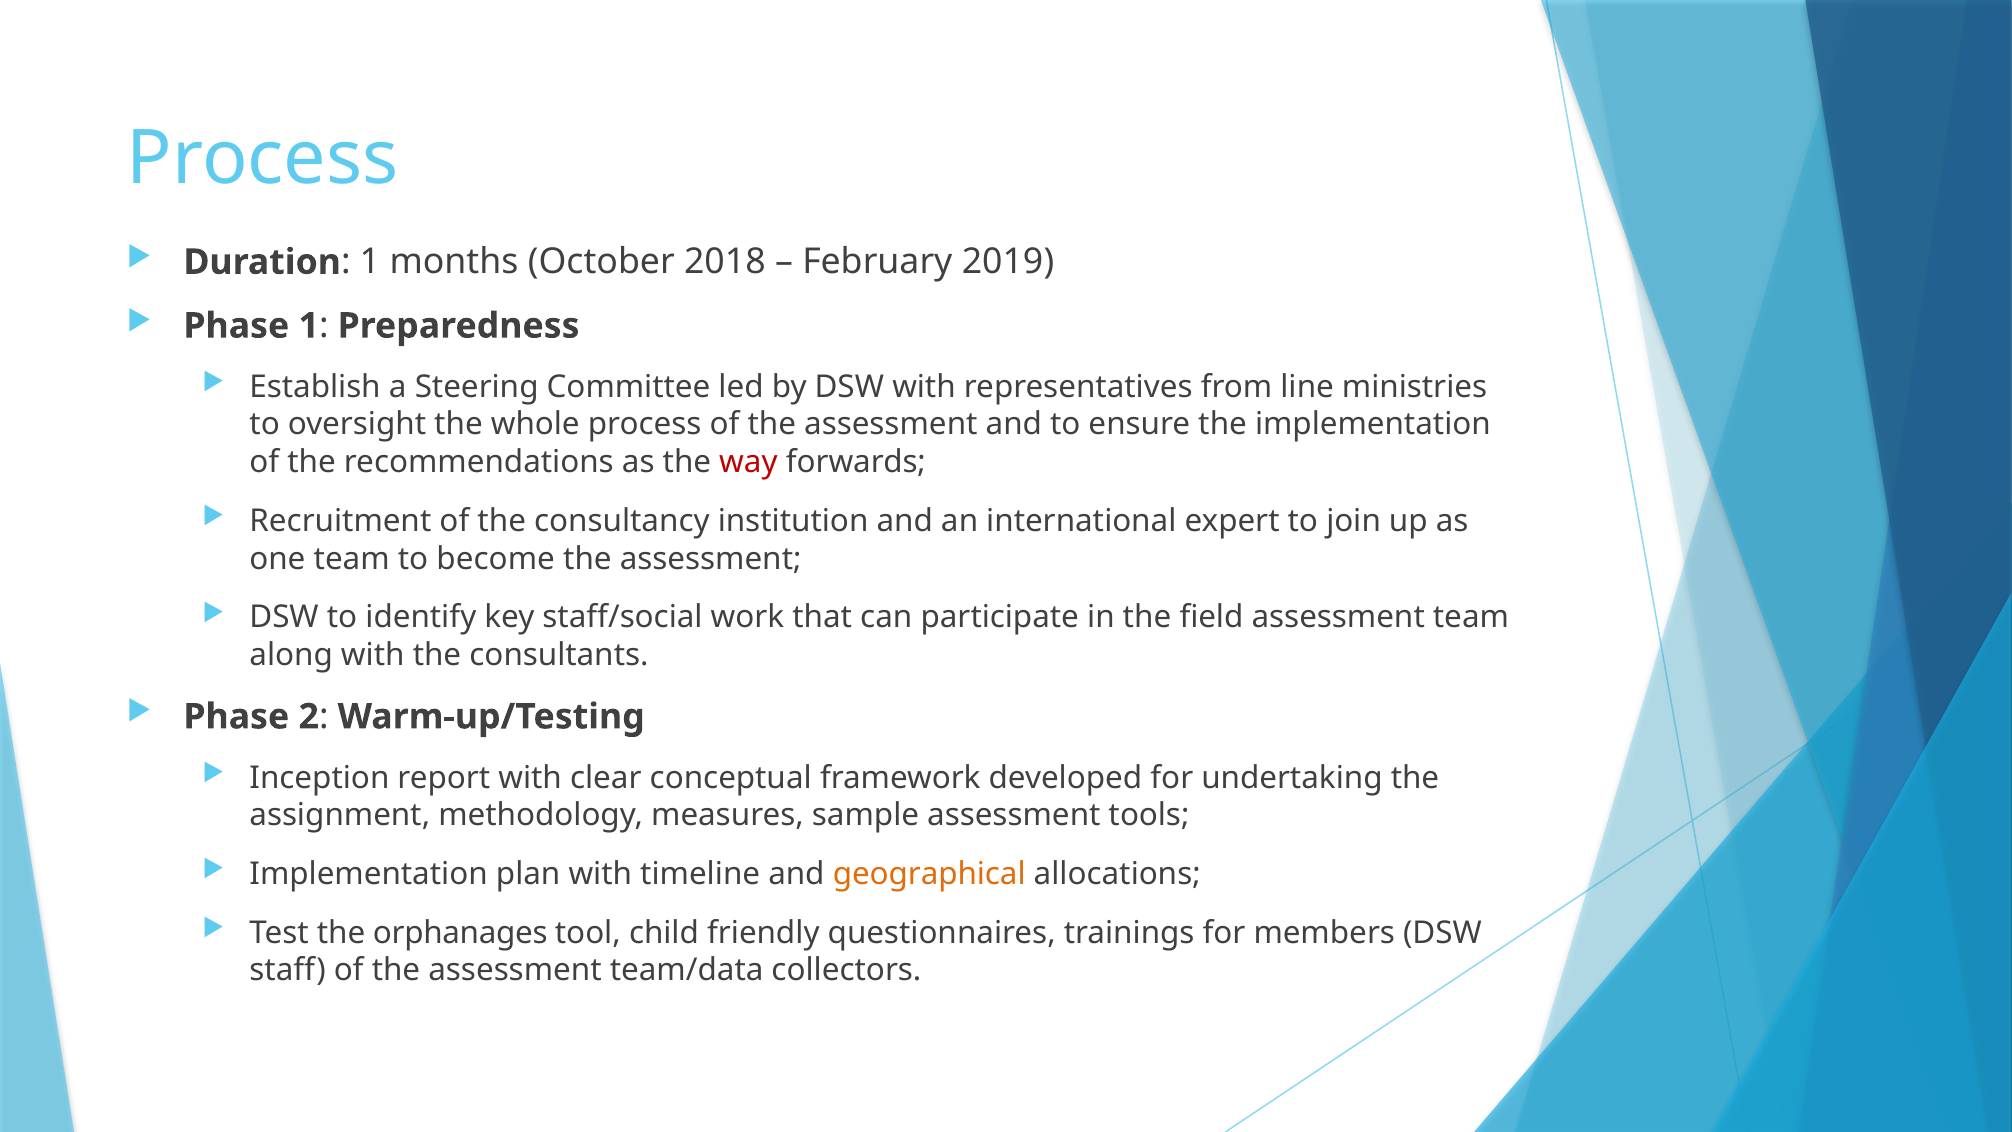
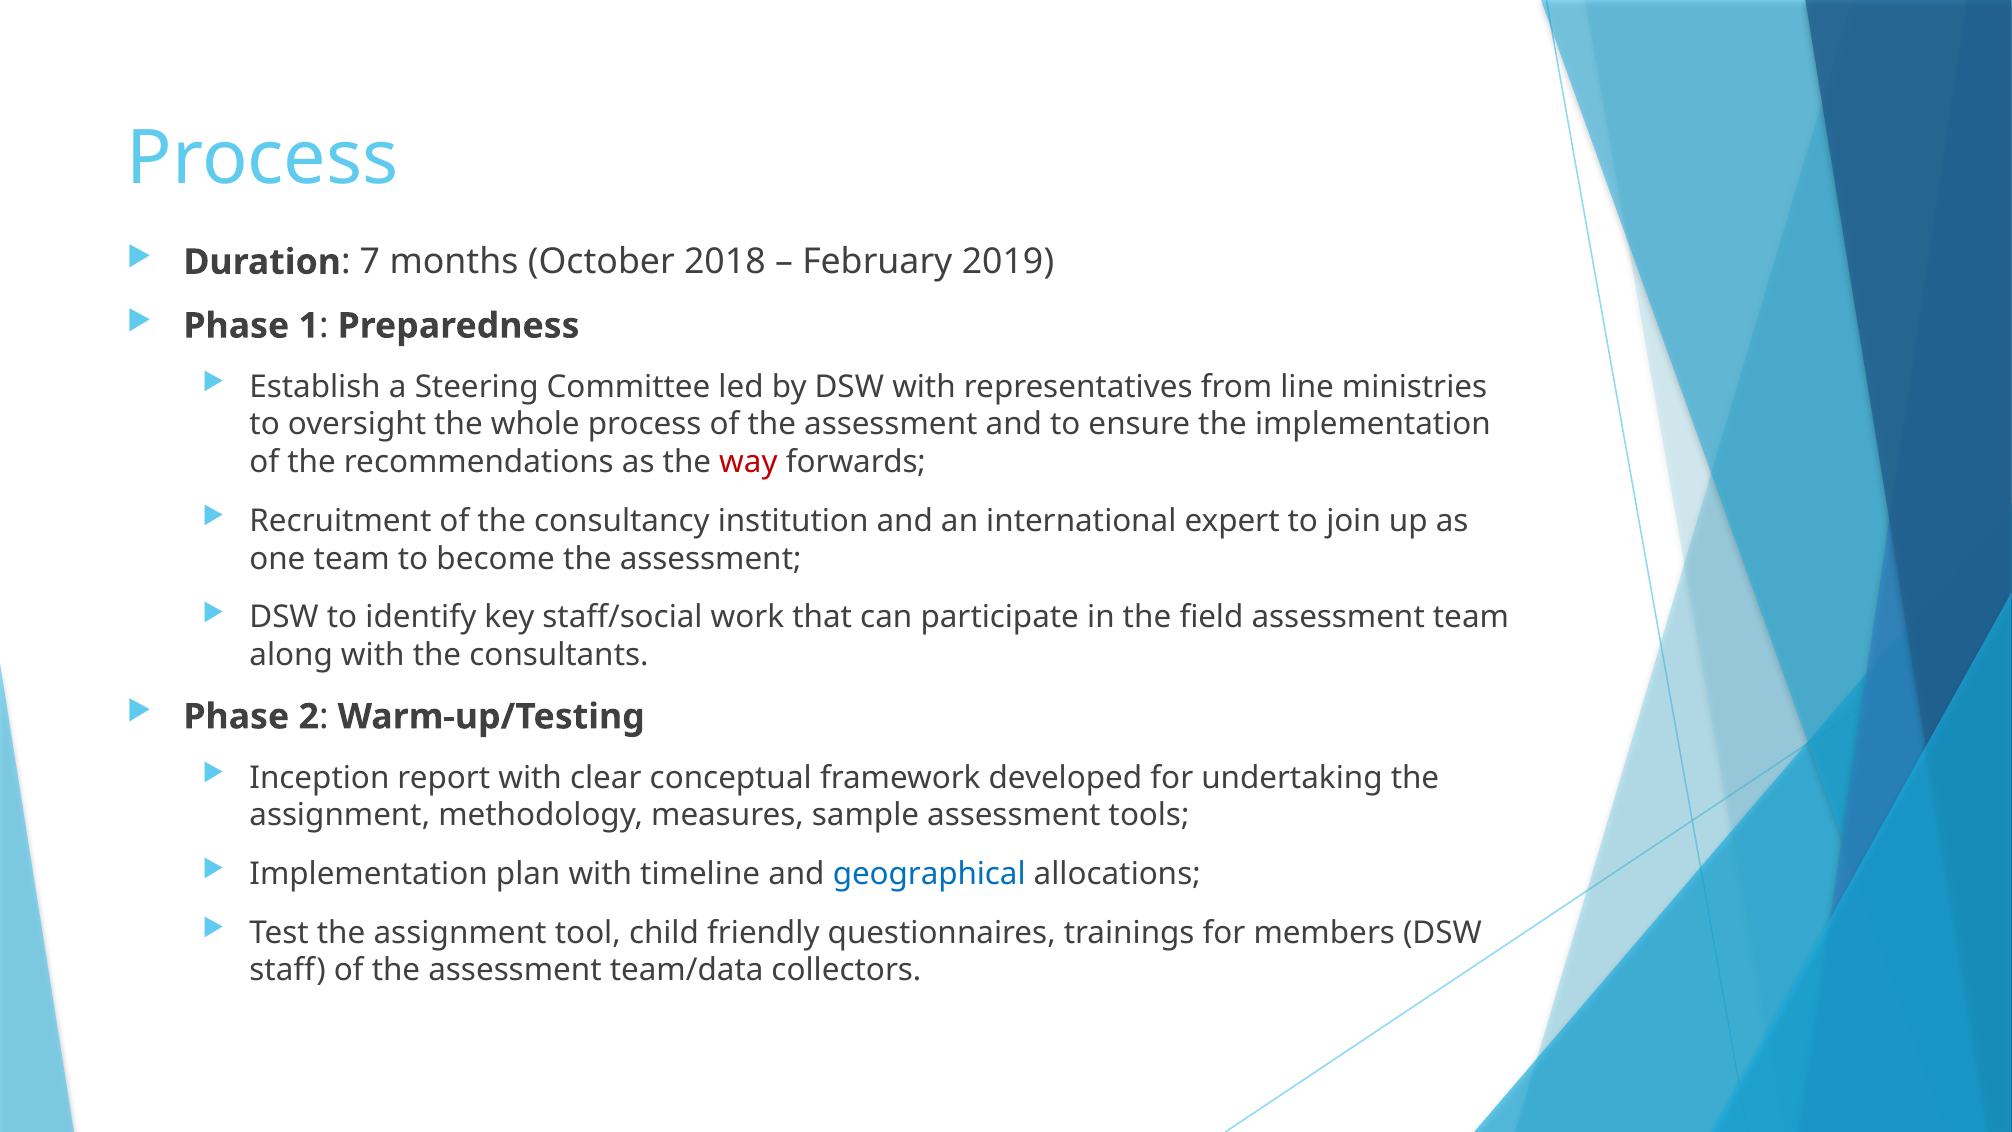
Duration 1: 1 -> 7
geographical colour: orange -> blue
Test the orphanages: orphanages -> assignment
